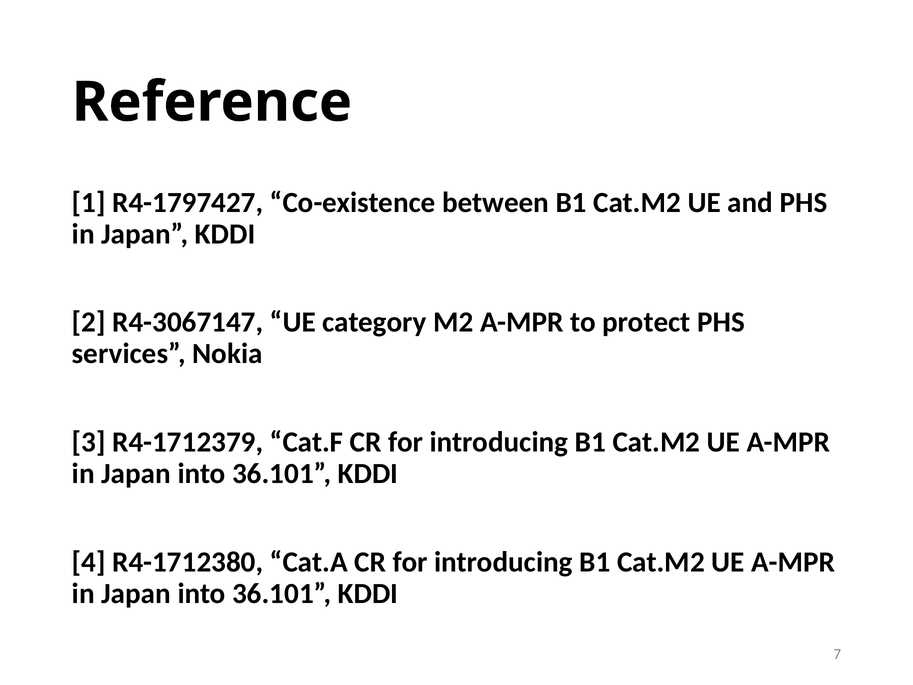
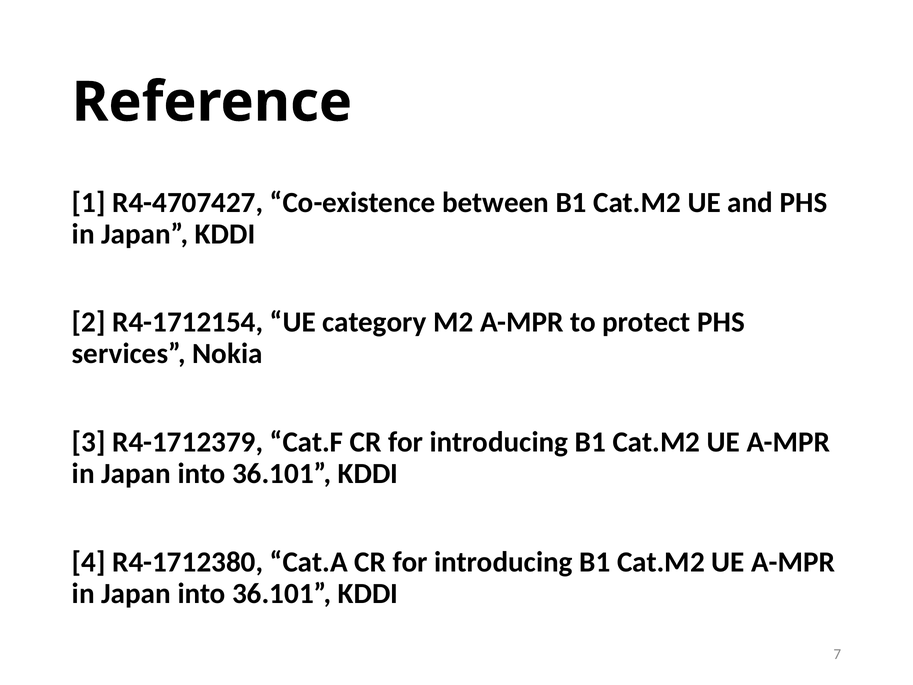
R4-1797427: R4-1797427 -> R4-4707427
R4-3067147: R4-3067147 -> R4-1712154
